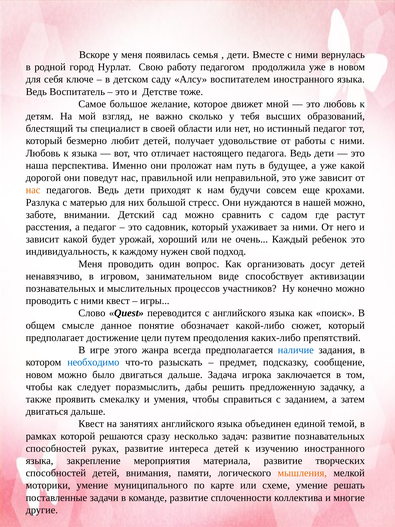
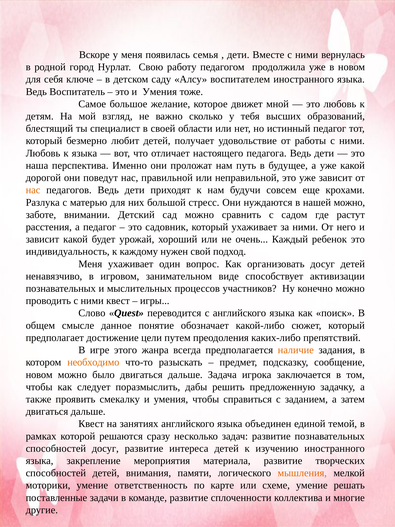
это и Детстве: Детстве -> Умения
Меня проводить: проводить -> ухаживает
наличие colour: blue -> orange
необходимо colour: blue -> orange
способностей руках: руках -> досуг
муниципального: муниципального -> ответственность
